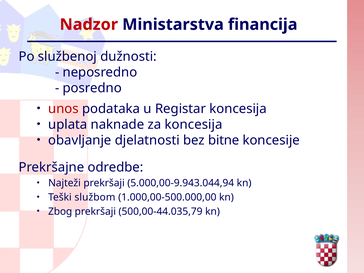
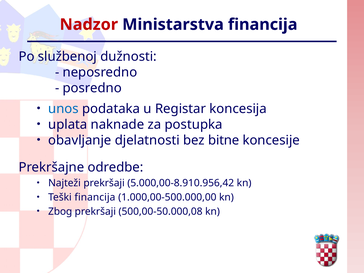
unos colour: red -> blue
za koncesija: koncesija -> postupka
5.000,00-9.943.044,94: 5.000,00-9.943.044,94 -> 5.000,00-8.910.956,42
Teški službom: službom -> financija
500,00-44.035,79: 500,00-44.035,79 -> 500,00-50.000,08
